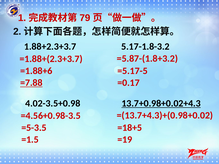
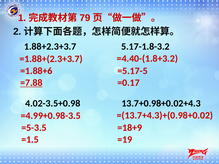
=5.87-(1.8+3.2: =5.87-(1.8+3.2 -> =4.40-(1.8+3.2
13.7+0.98+0.02+4.3 underline: present -> none
=4.56+0.98-3.5: =4.56+0.98-3.5 -> =4.99+0.98-3.5
=18+5: =18+5 -> =18+9
